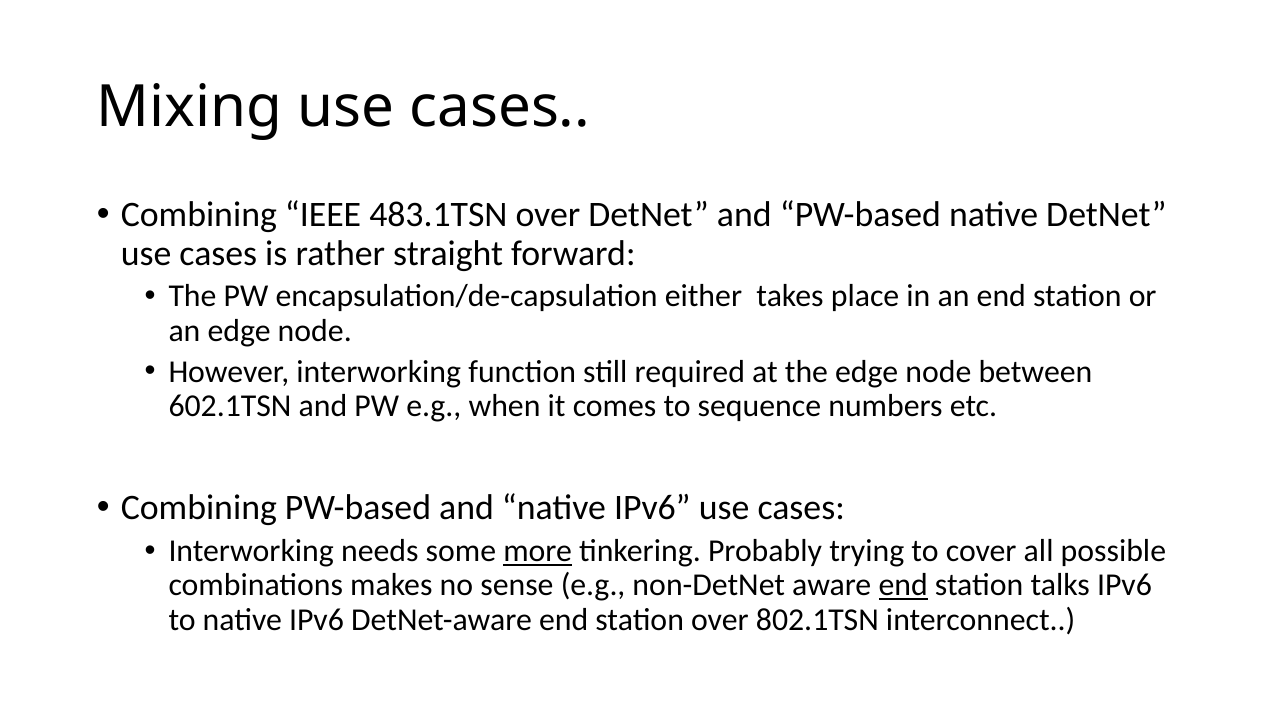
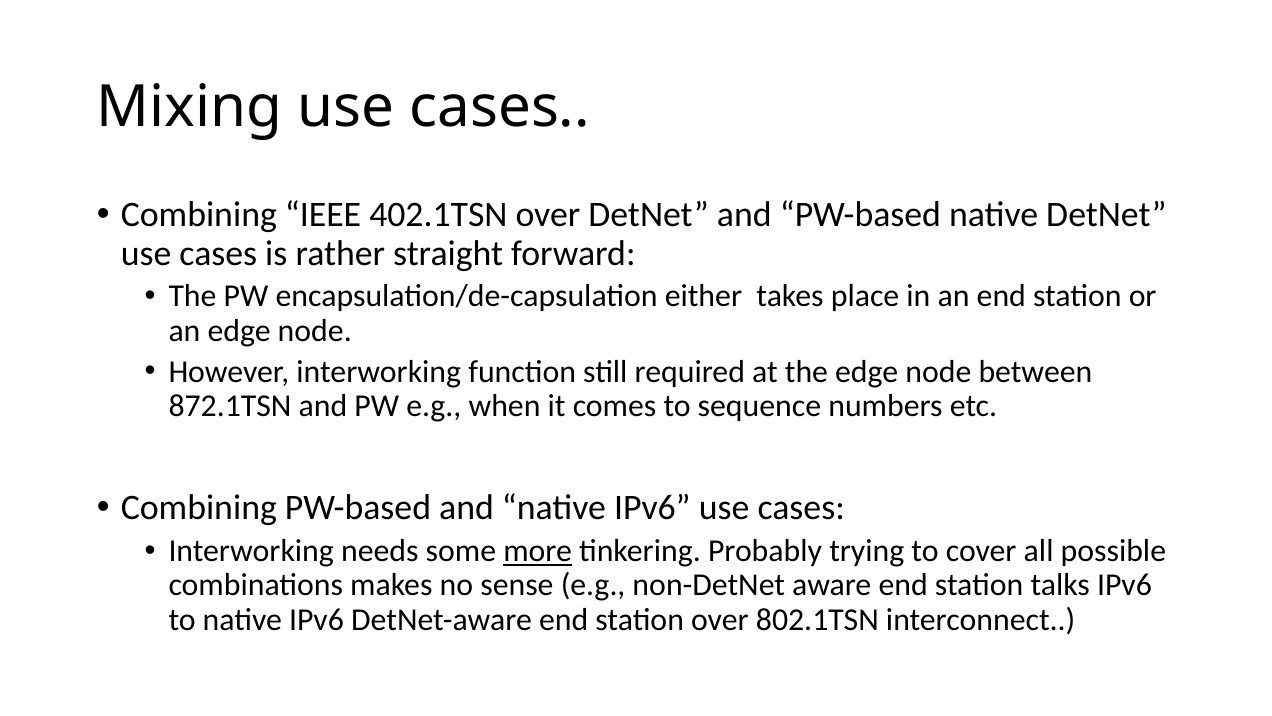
483.1TSN: 483.1TSN -> 402.1TSN
602.1TSN: 602.1TSN -> 872.1TSN
end at (903, 585) underline: present -> none
